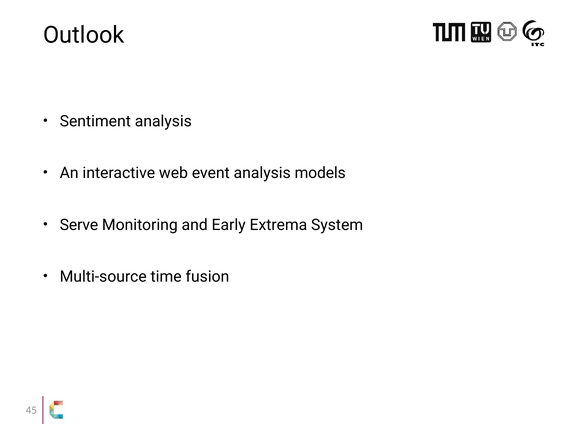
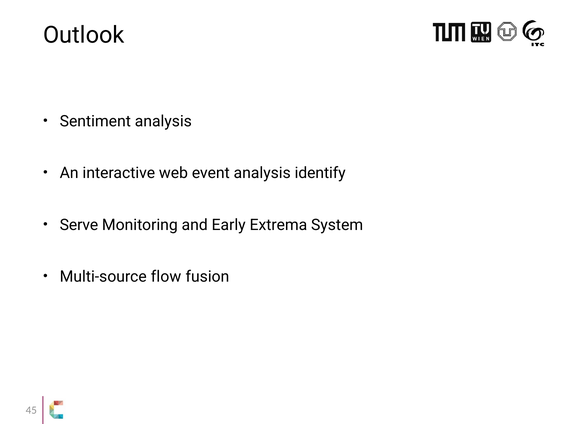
models: models -> identify
time: time -> flow
